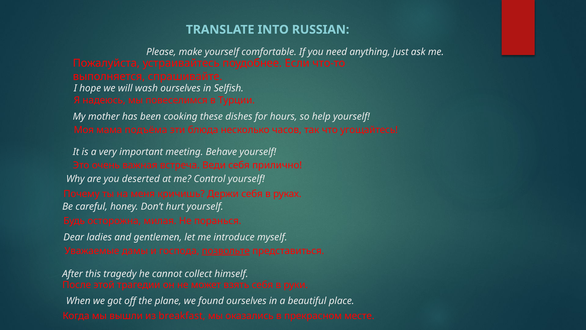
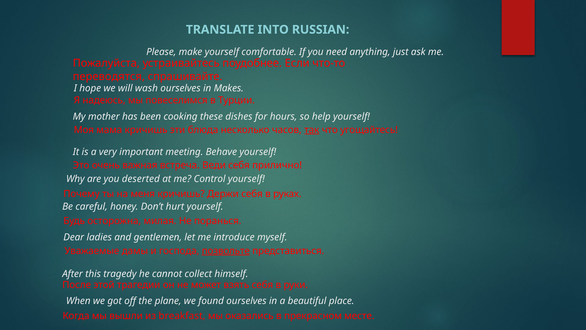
выполняется: выполняется -> переводятся
Selfish: Selfish -> Makes
мама подъёма: подъёма -> кричишь
так underline: none -> present
